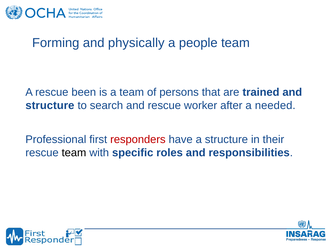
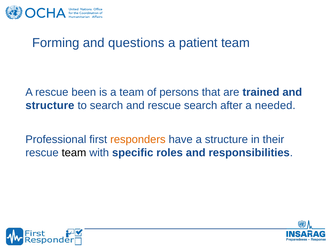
physically: physically -> questions
people: people -> patient
rescue worker: worker -> search
responders colour: red -> orange
